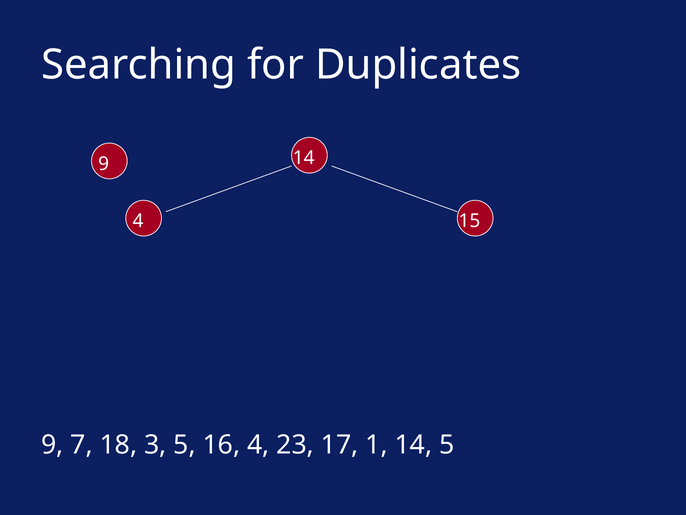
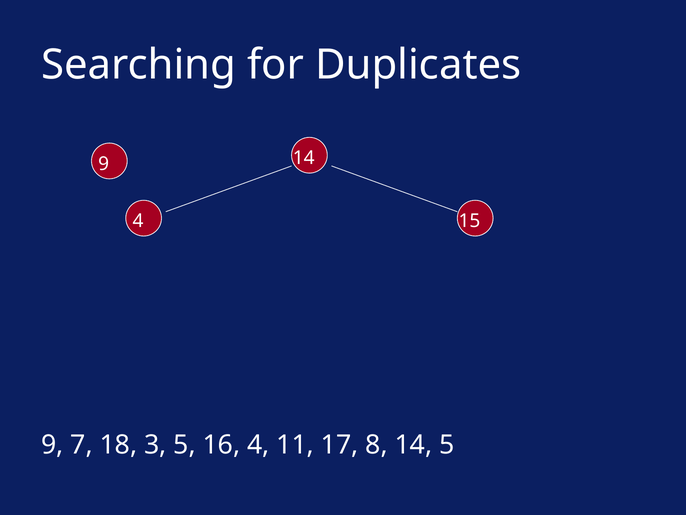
23: 23 -> 11
1: 1 -> 8
